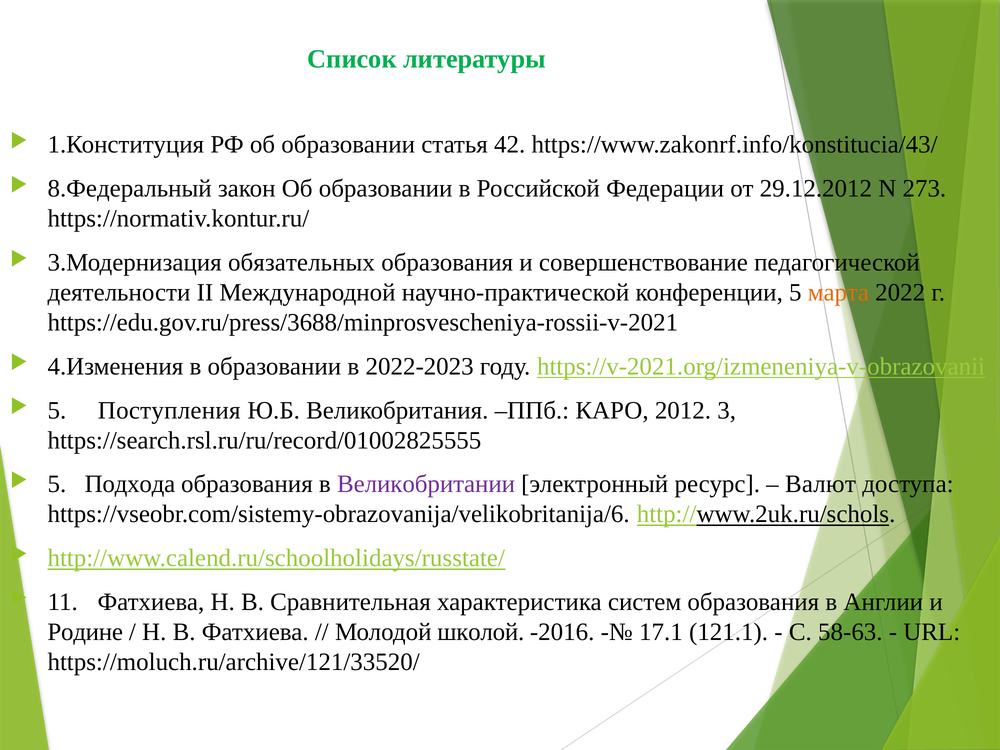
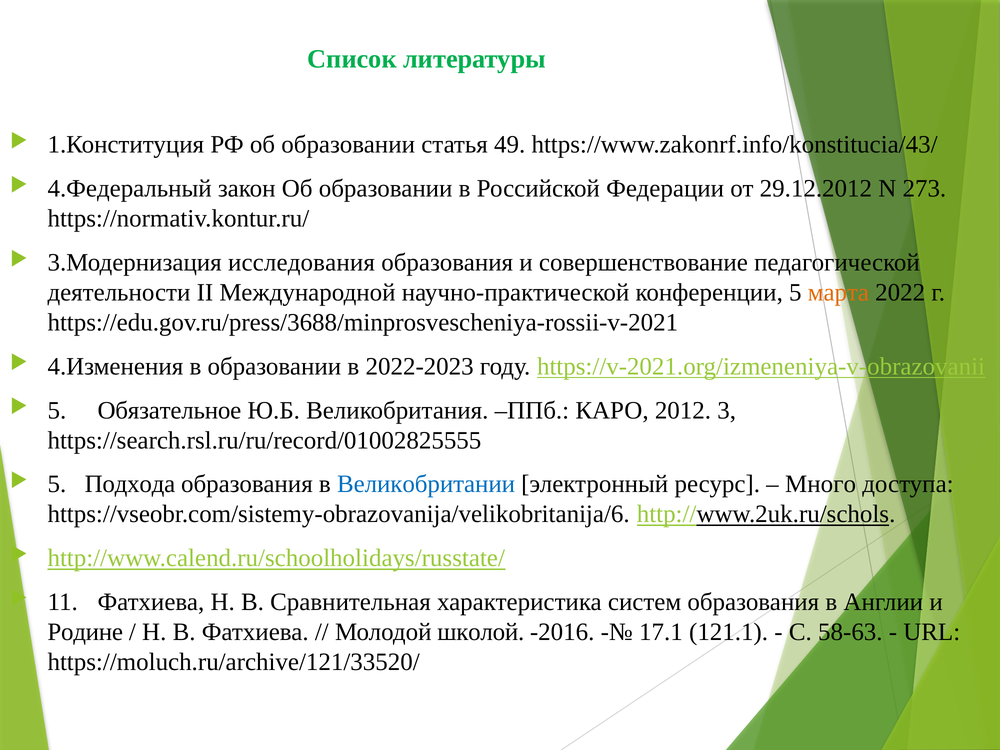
42: 42 -> 49
8.Федеральный: 8.Федеральный -> 4.Федеральный
обязательных: обязательных -> исследования
Поступления: Поступления -> Обязательное
Великобритании colour: purple -> blue
Валют: Валют -> Много
